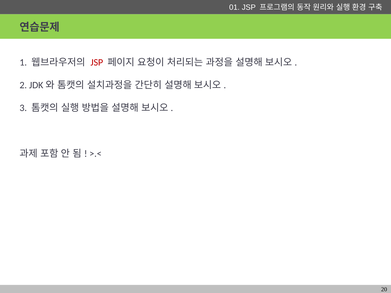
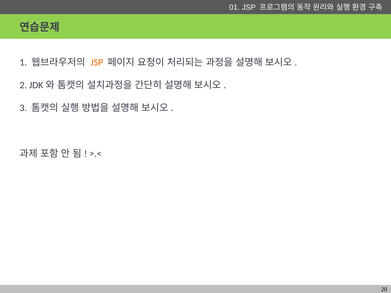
JSP at (97, 62) colour: red -> orange
